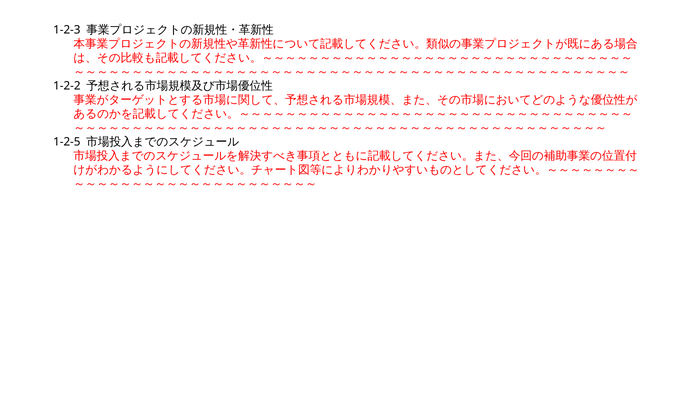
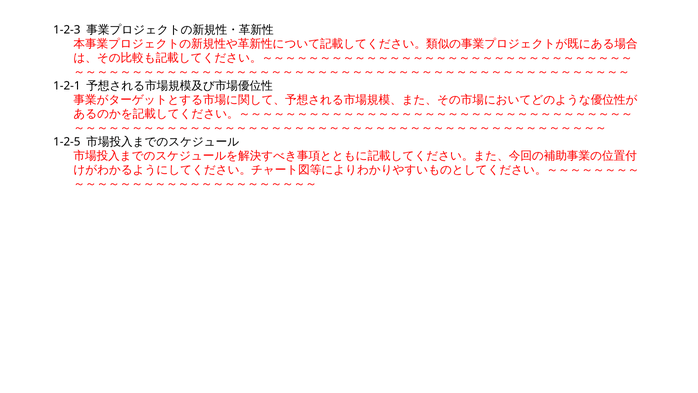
1-2-2: 1-2-2 -> 1-2-1
